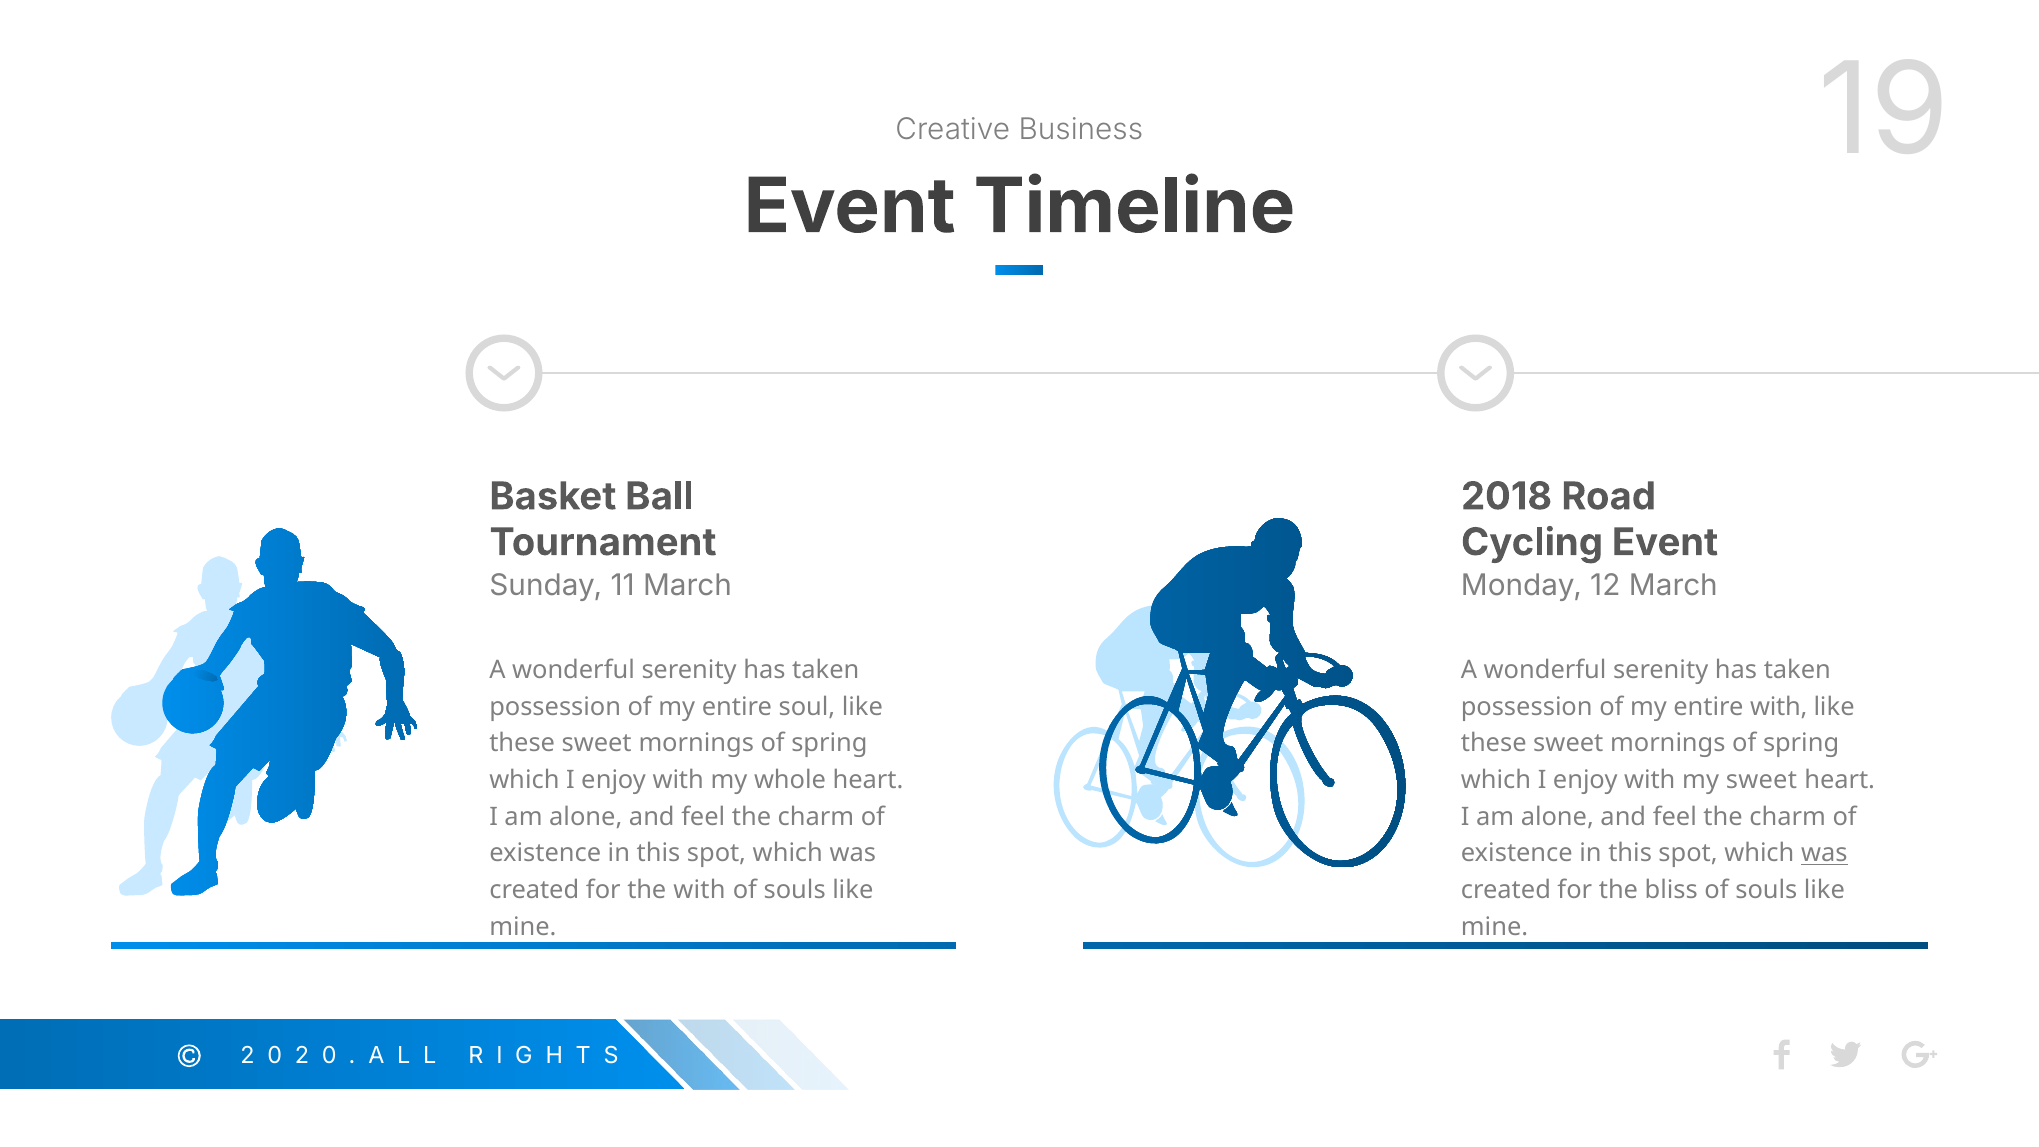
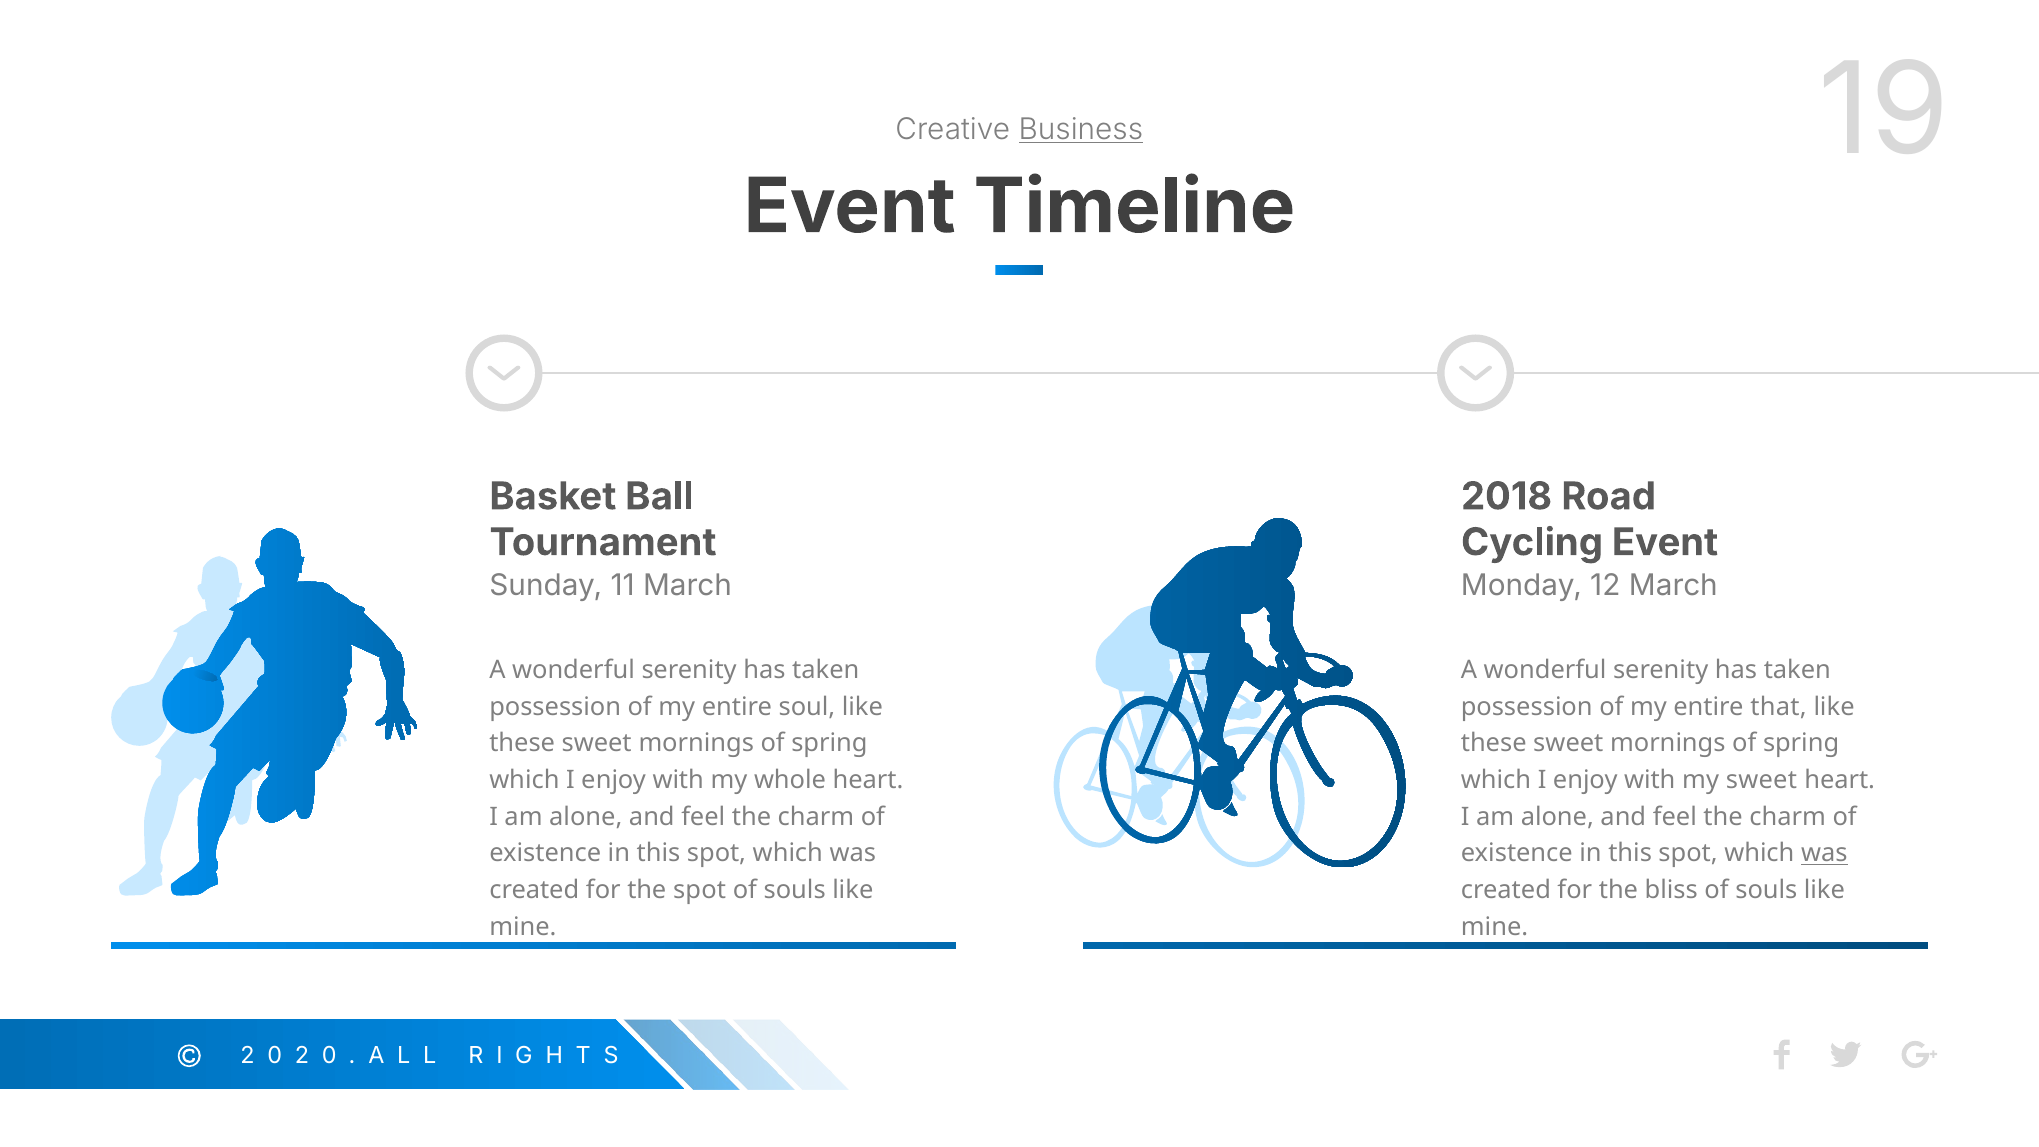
Business underline: none -> present
entire with: with -> that
the with: with -> spot
